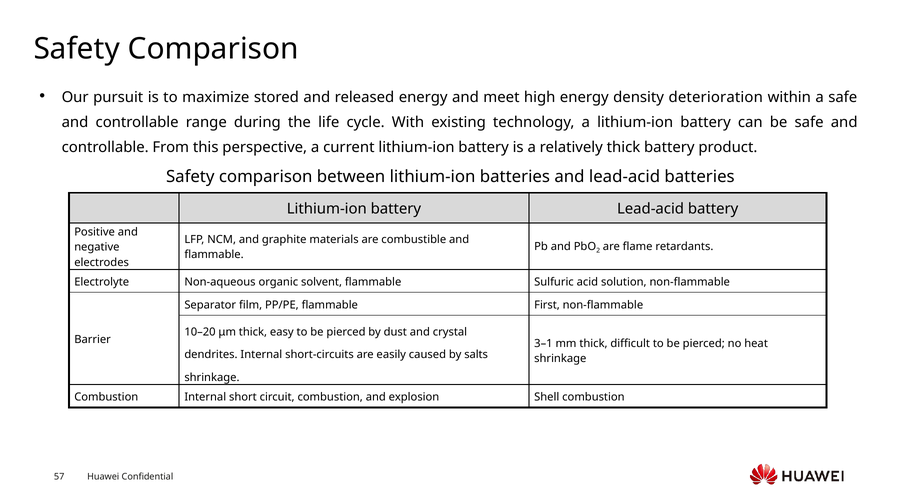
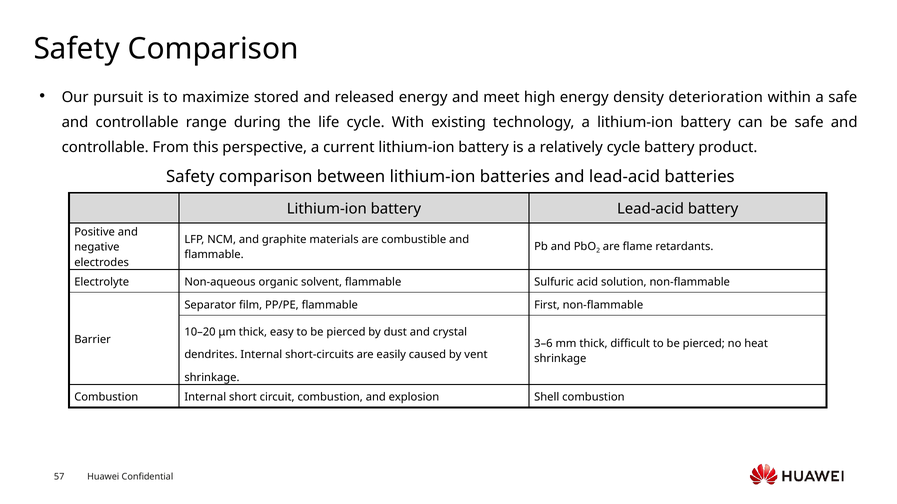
relatively thick: thick -> cycle
3–1: 3–1 -> 3–6
salts: salts -> vent
